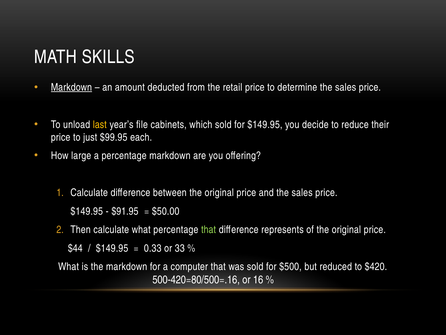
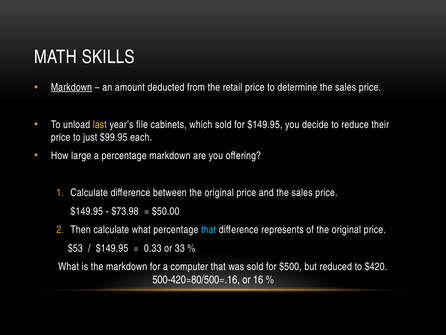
$91.95: $91.95 -> $73.98
that at (209, 229) colour: light green -> light blue
$44: $44 -> $53
